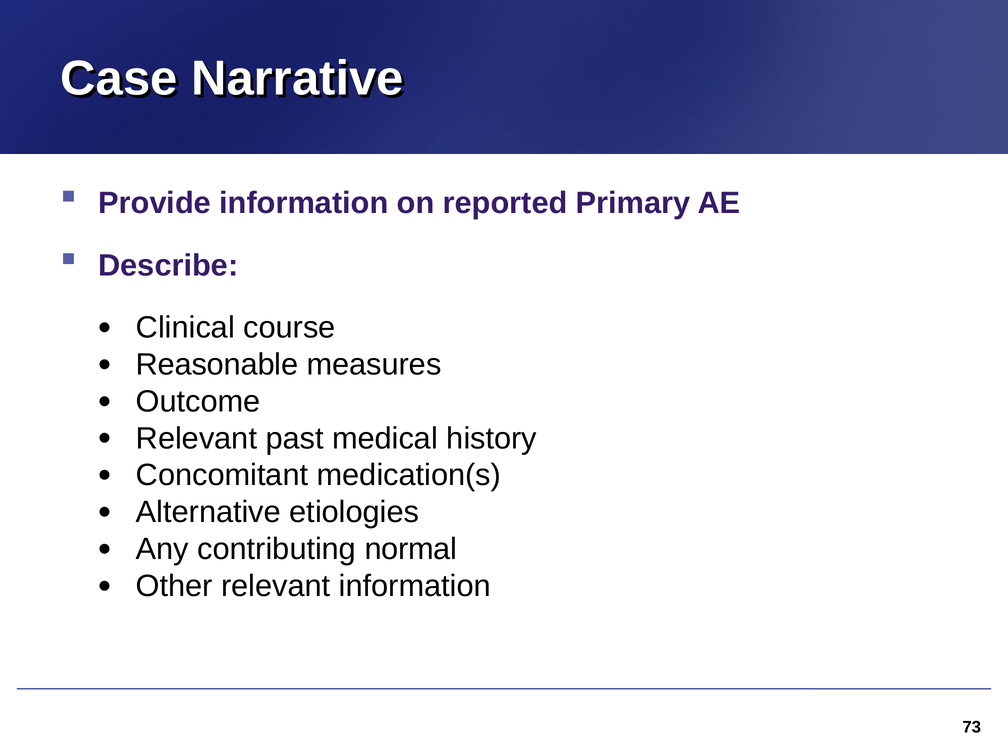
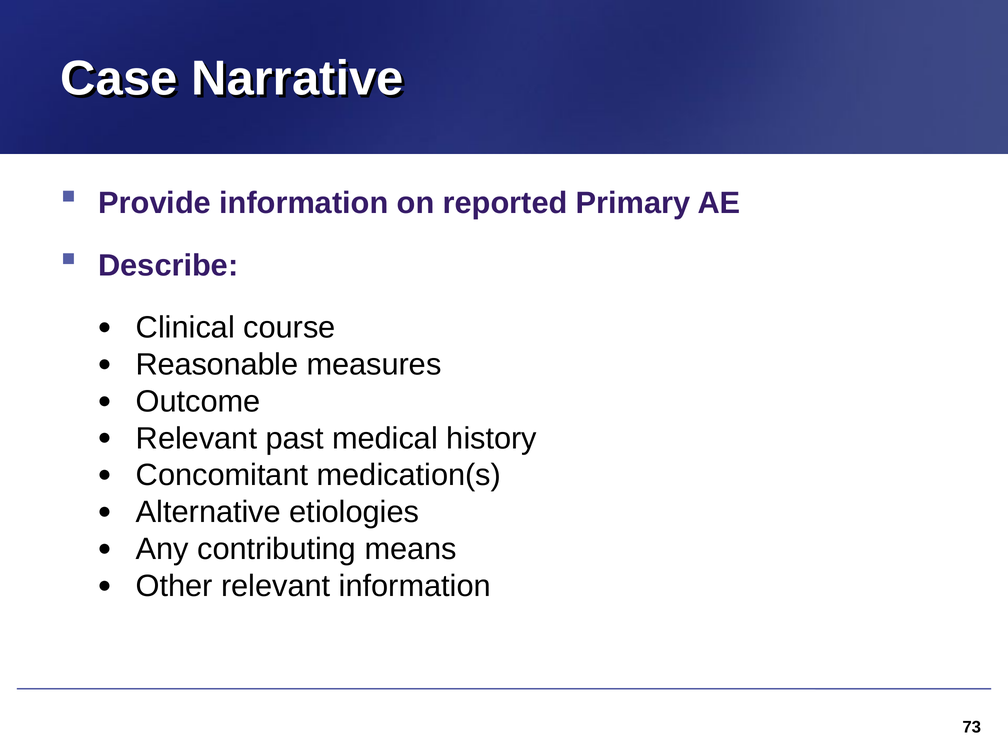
normal: normal -> means
